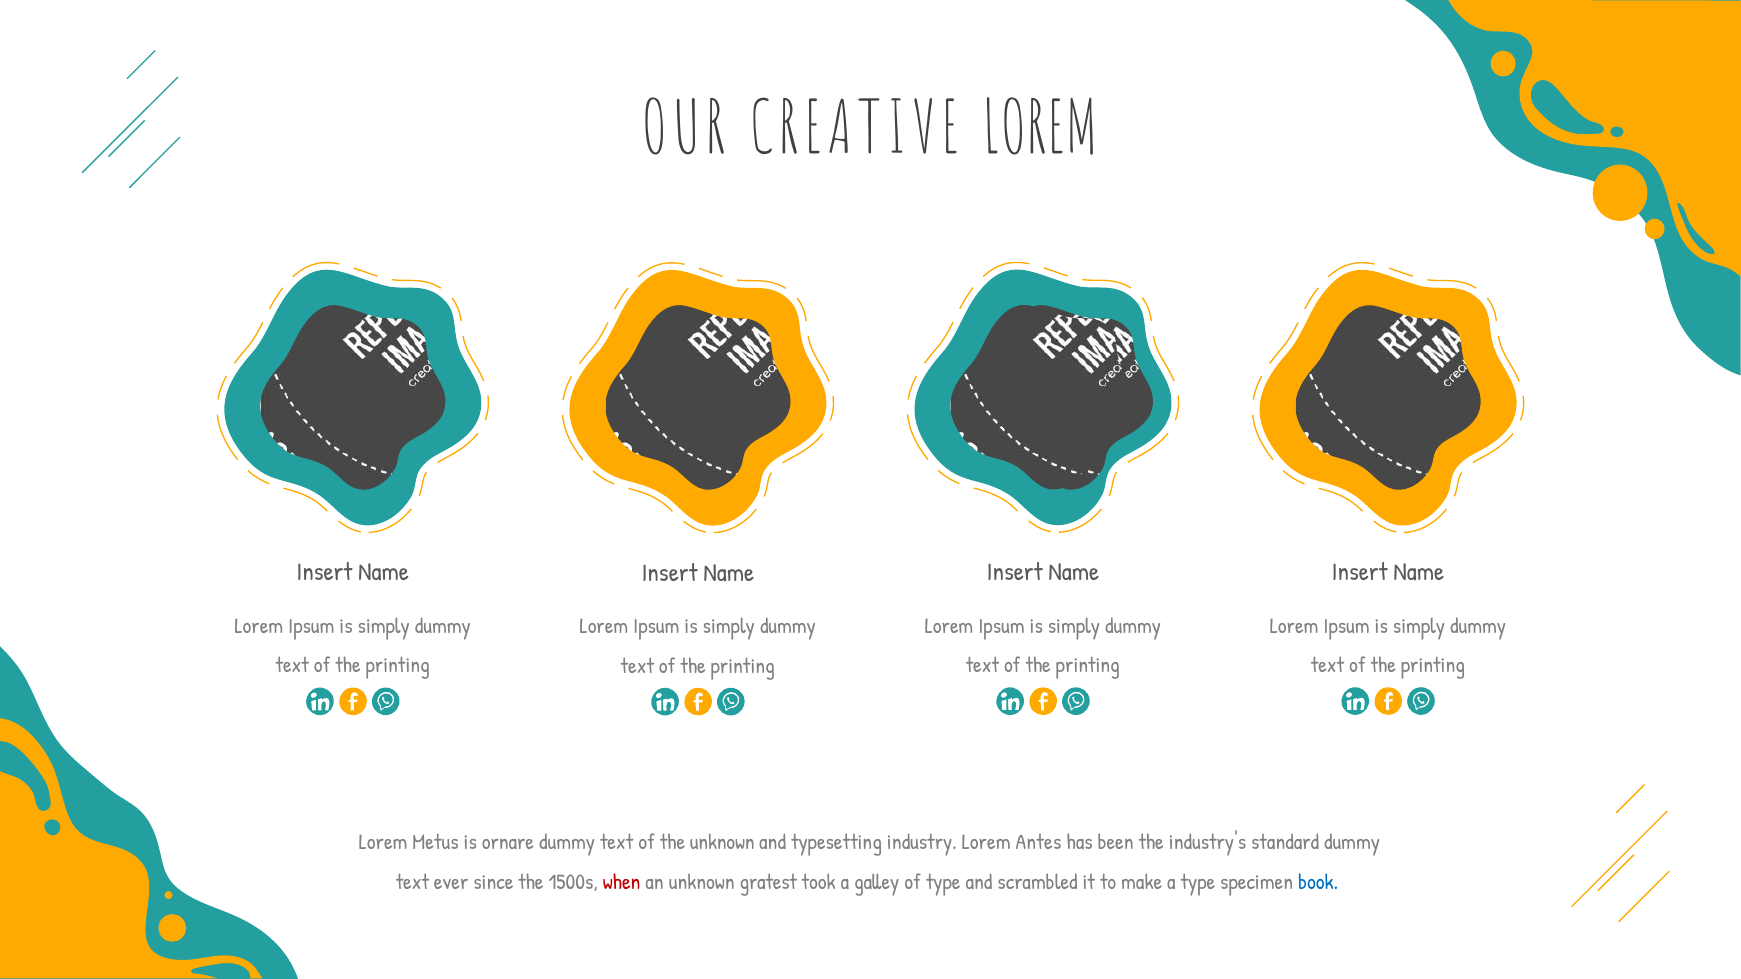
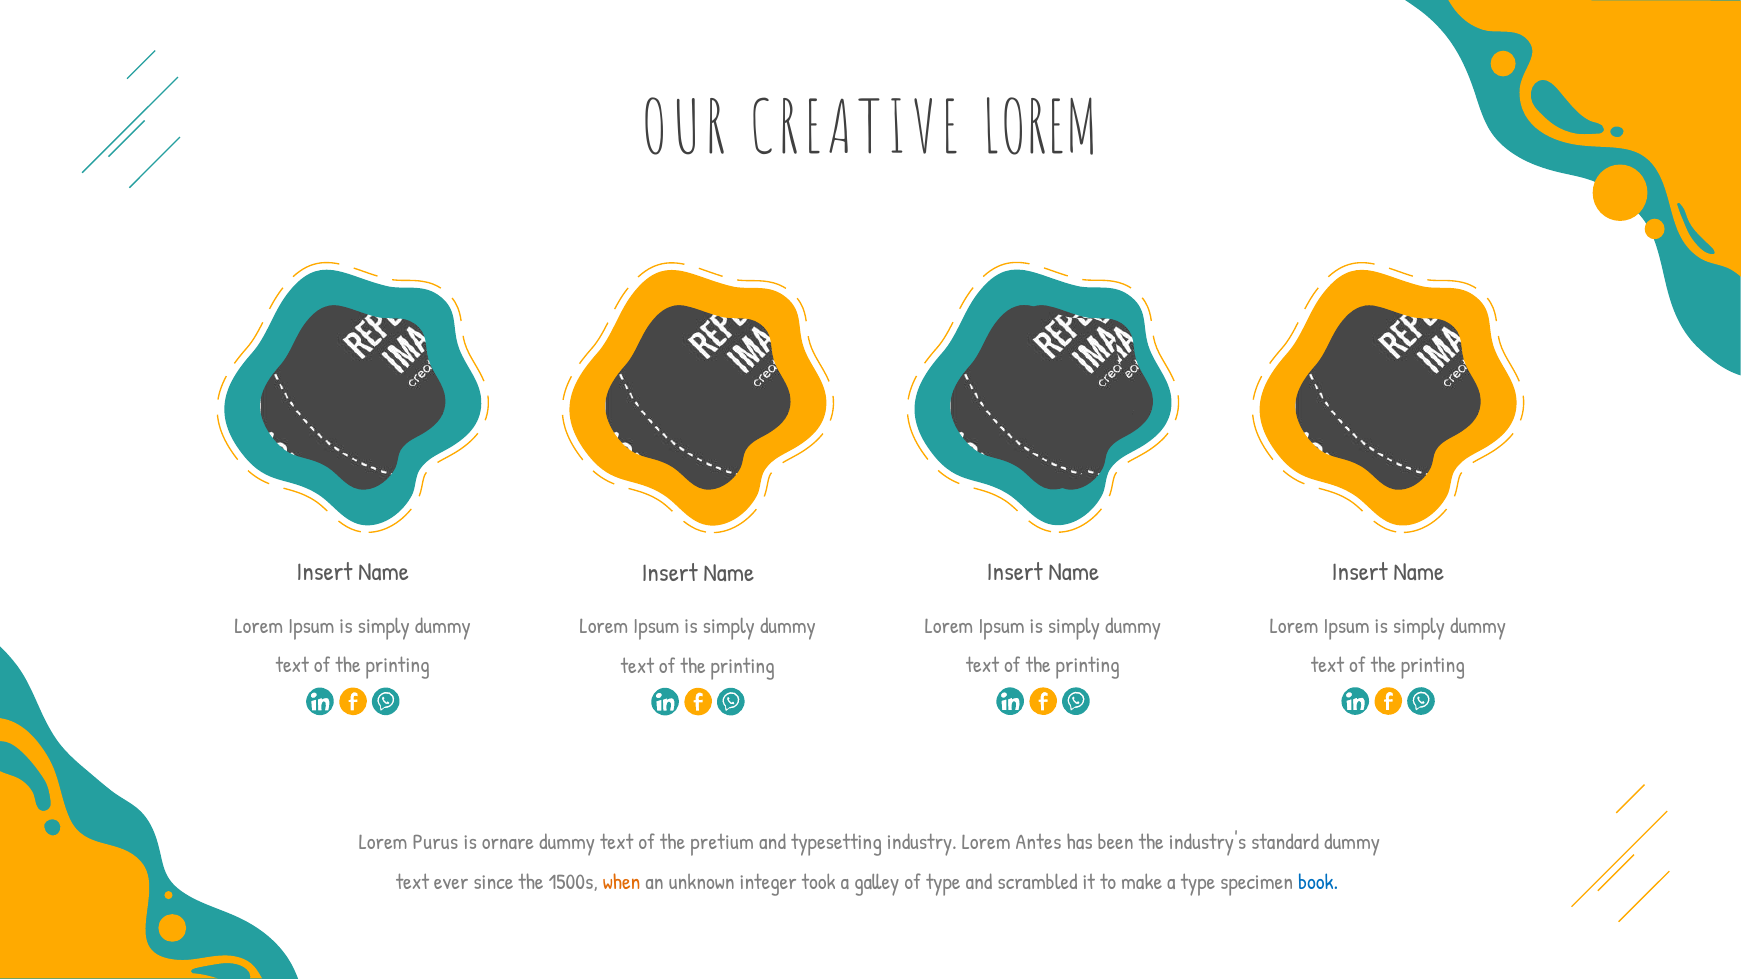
Metus: Metus -> Purus
the unknown: unknown -> pretium
when colour: red -> orange
gratest: gratest -> integer
